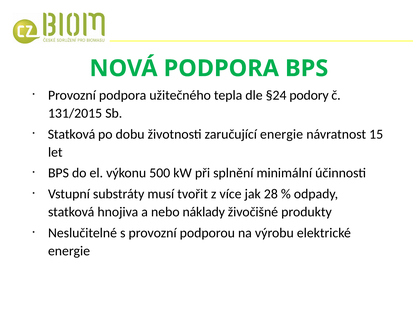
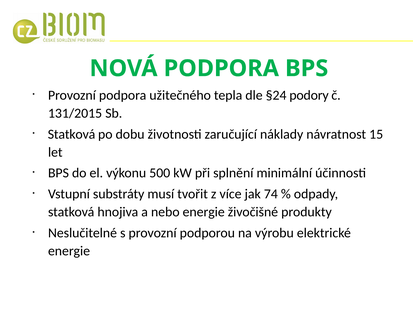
zaručující energie: energie -> náklady
28: 28 -> 74
nebo náklady: náklady -> energie
